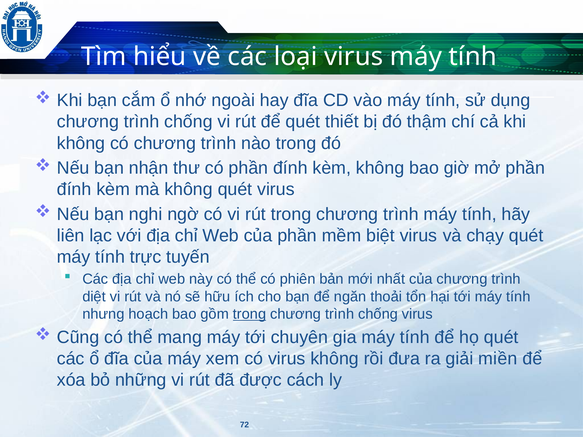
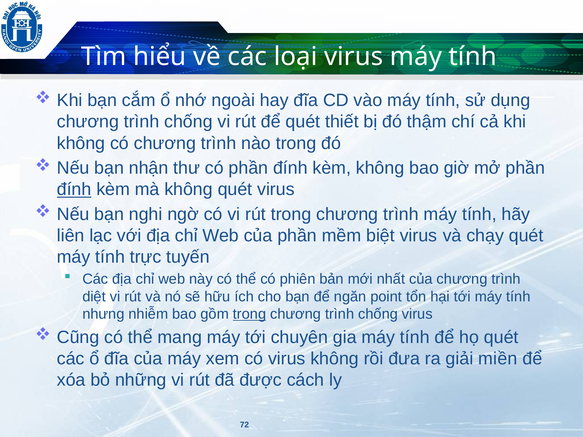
đính at (74, 190) underline: none -> present
thoải: thoải -> point
hoạch: hoạch -> nhiễm
